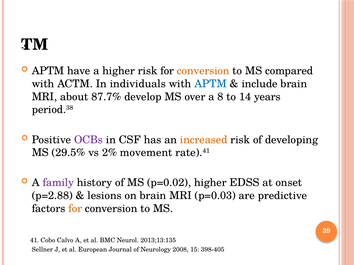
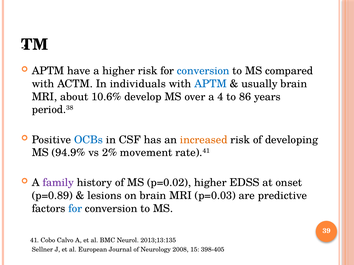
conversion at (203, 71) colour: orange -> blue
include: include -> usually
87.7%: 87.7% -> 10.6%
8: 8 -> 4
14: 14 -> 86
OCBs colour: purple -> blue
29.5%: 29.5% -> 94.9%
p=2.88: p=2.88 -> p=0.89
for at (75, 209) colour: orange -> blue
